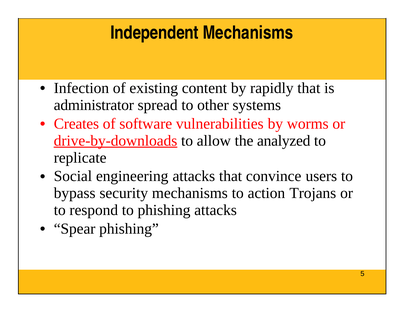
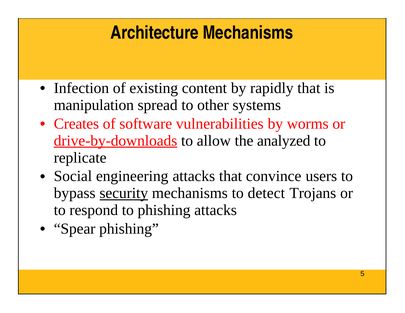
Independent: Independent -> Architecture
administrator: administrator -> manipulation
security underline: none -> present
action: action -> detect
